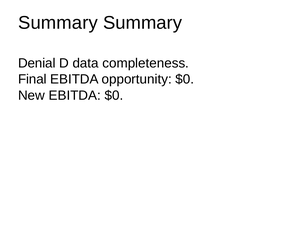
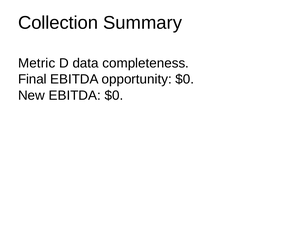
Summary at (58, 23): Summary -> Collection
Denial: Denial -> Metric
